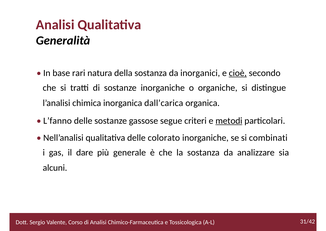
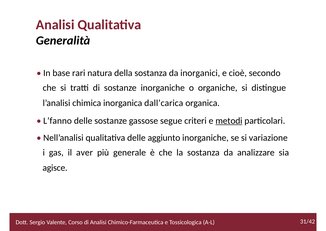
cioè underline: present -> none
colorato: colorato -> aggiunto
combinati: combinati -> variazione
dare: dare -> aver
alcuni: alcuni -> agisce
